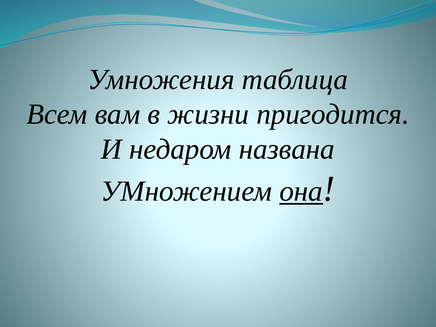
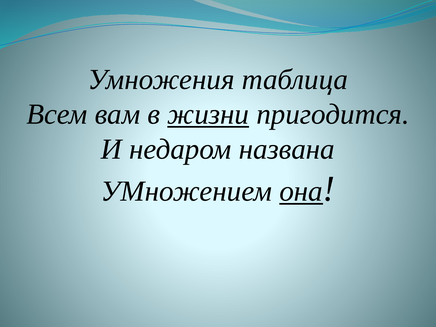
жизни underline: none -> present
